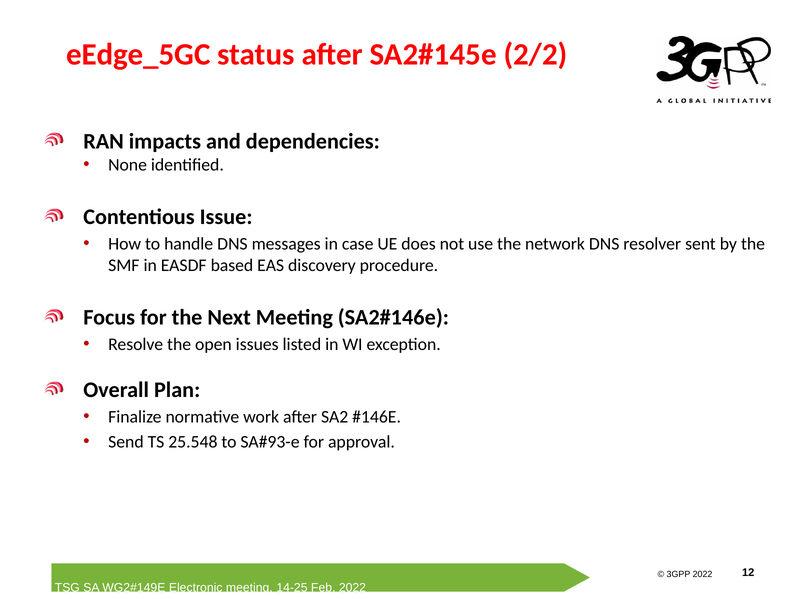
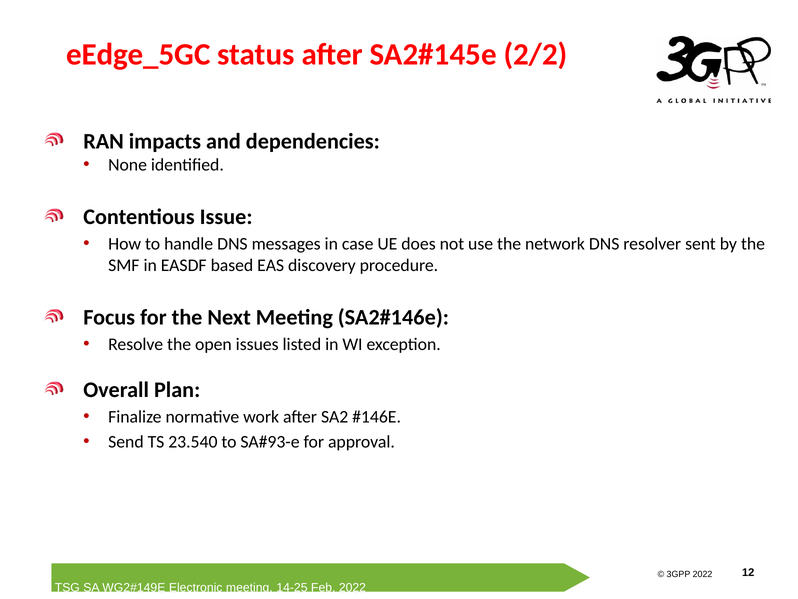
25.548: 25.548 -> 23.540
